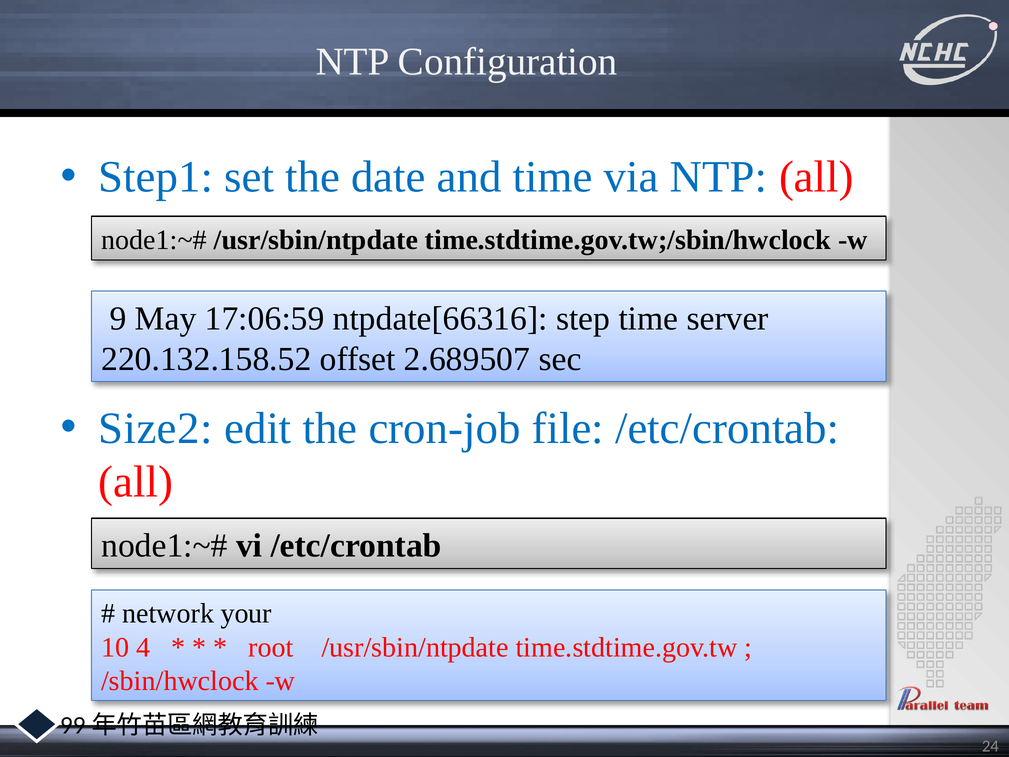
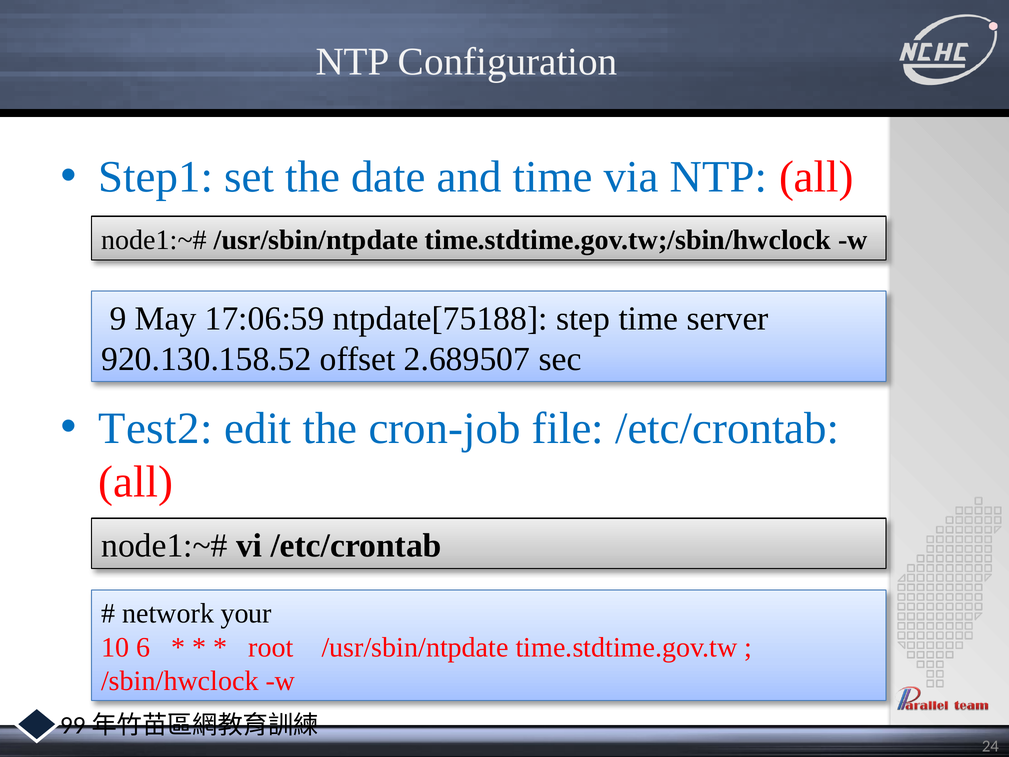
ntpdate[66316: ntpdate[66316 -> ntpdate[75188
220.132.158.52: 220.132.158.52 -> 920.130.158.52
Size2: Size2 -> Test2
4: 4 -> 6
